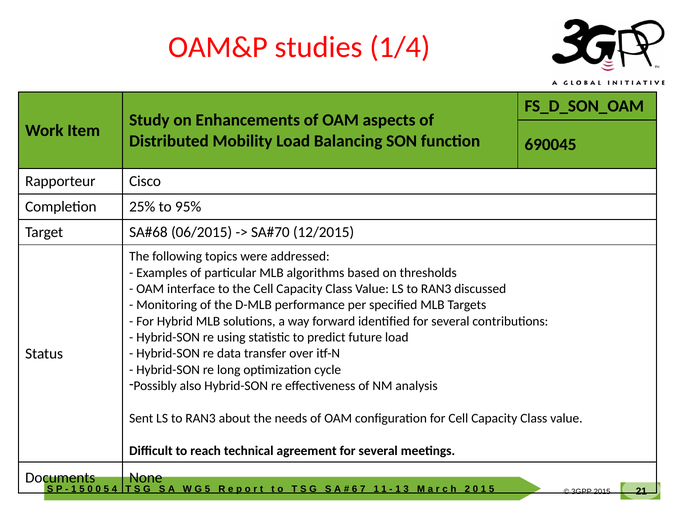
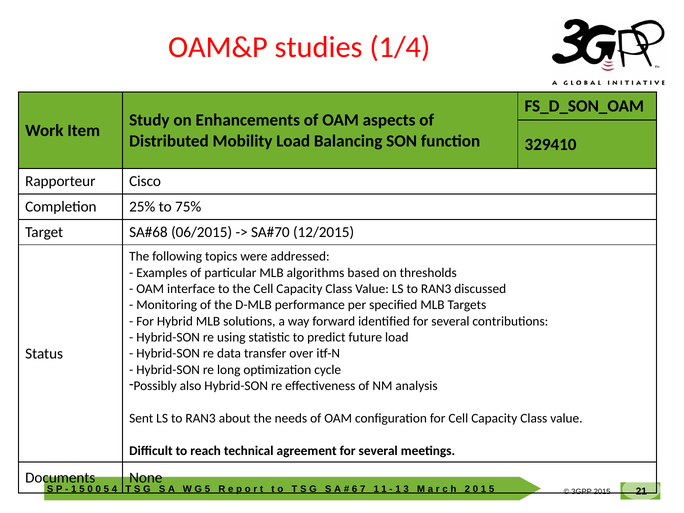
690045: 690045 -> 329410
95%: 95% -> 75%
